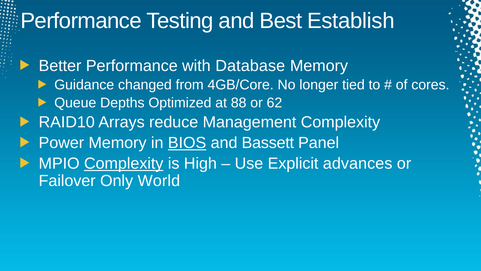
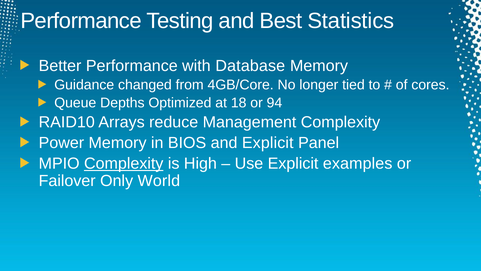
Establish: Establish -> Statistics
88: 88 -> 18
62: 62 -> 94
BIOS underline: present -> none
and Bassett: Bassett -> Explicit
advances: advances -> examples
